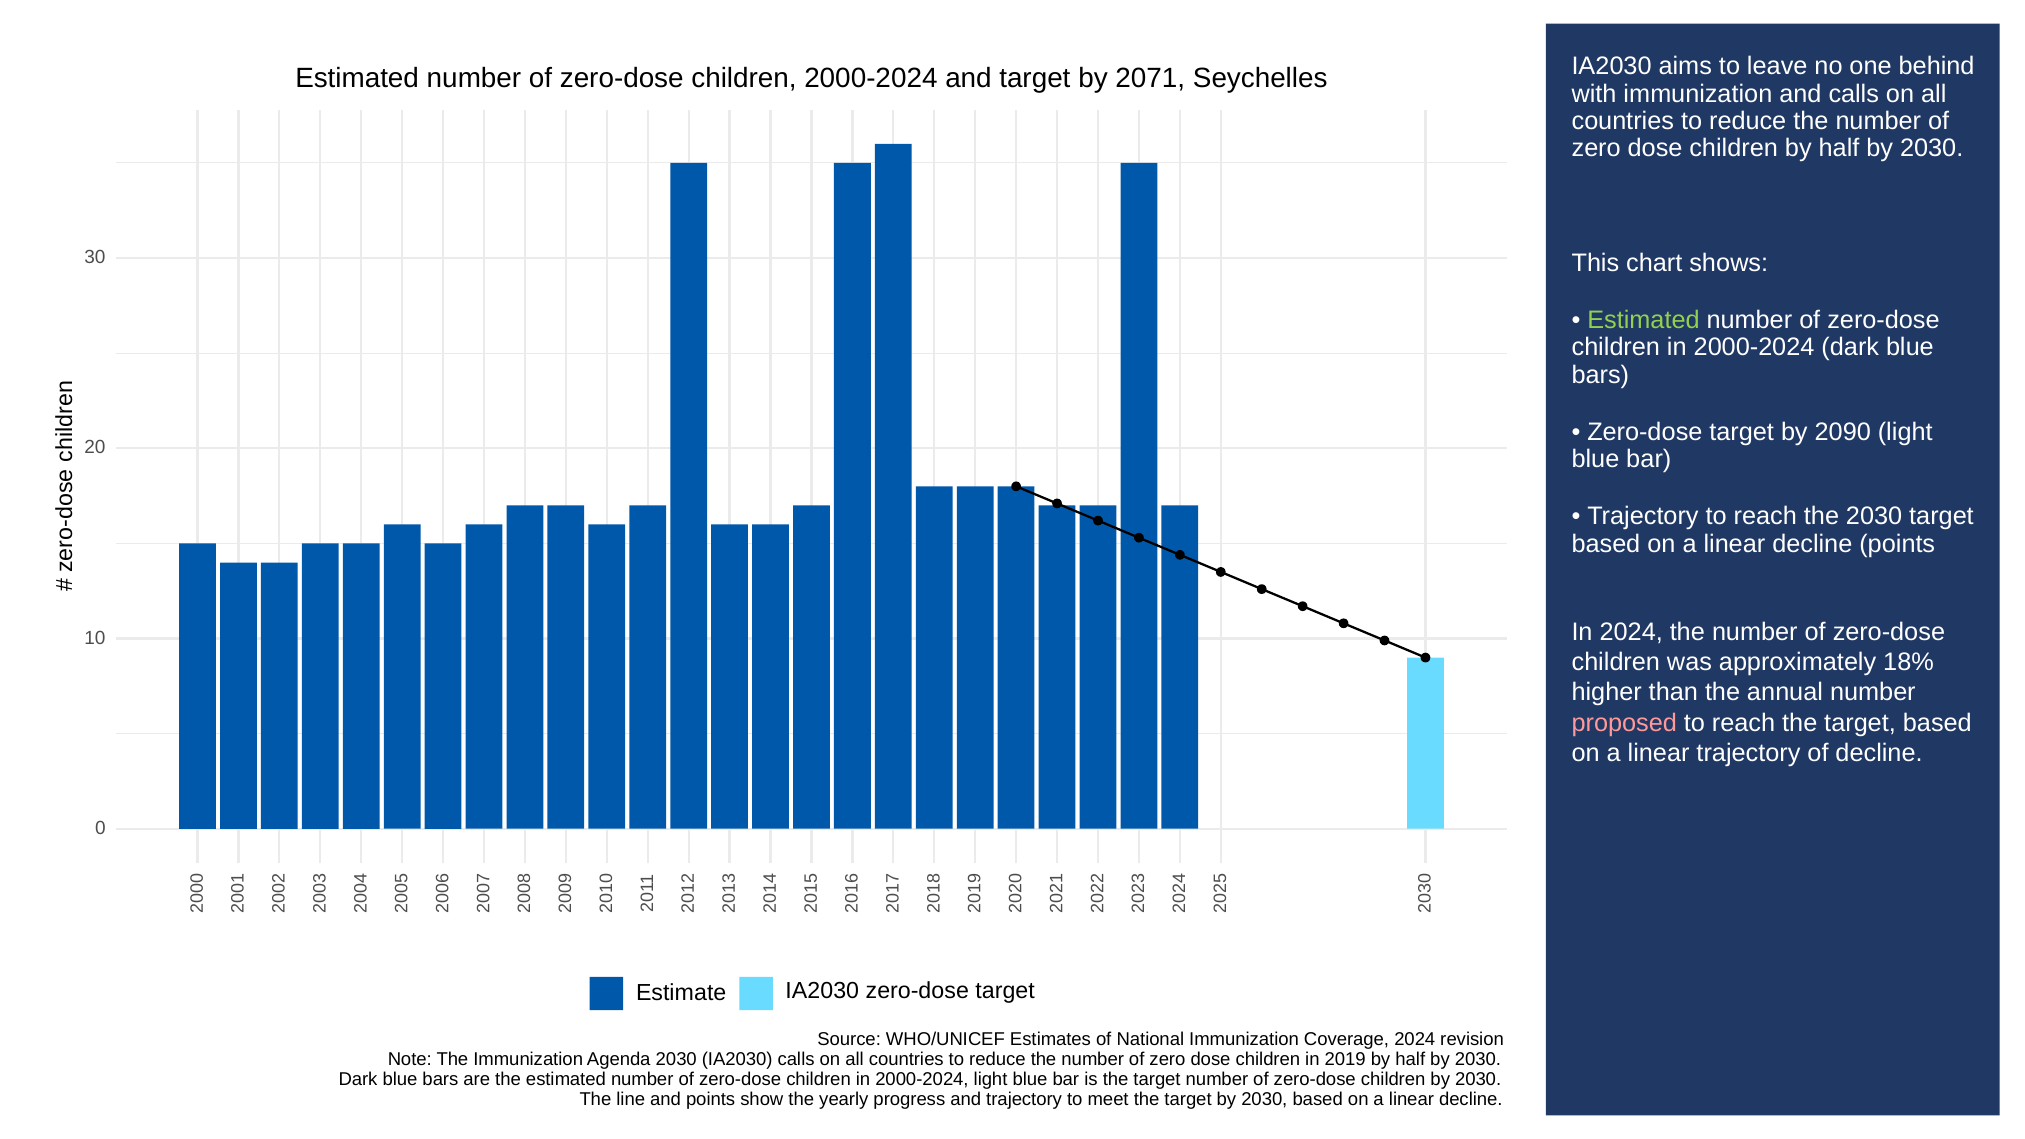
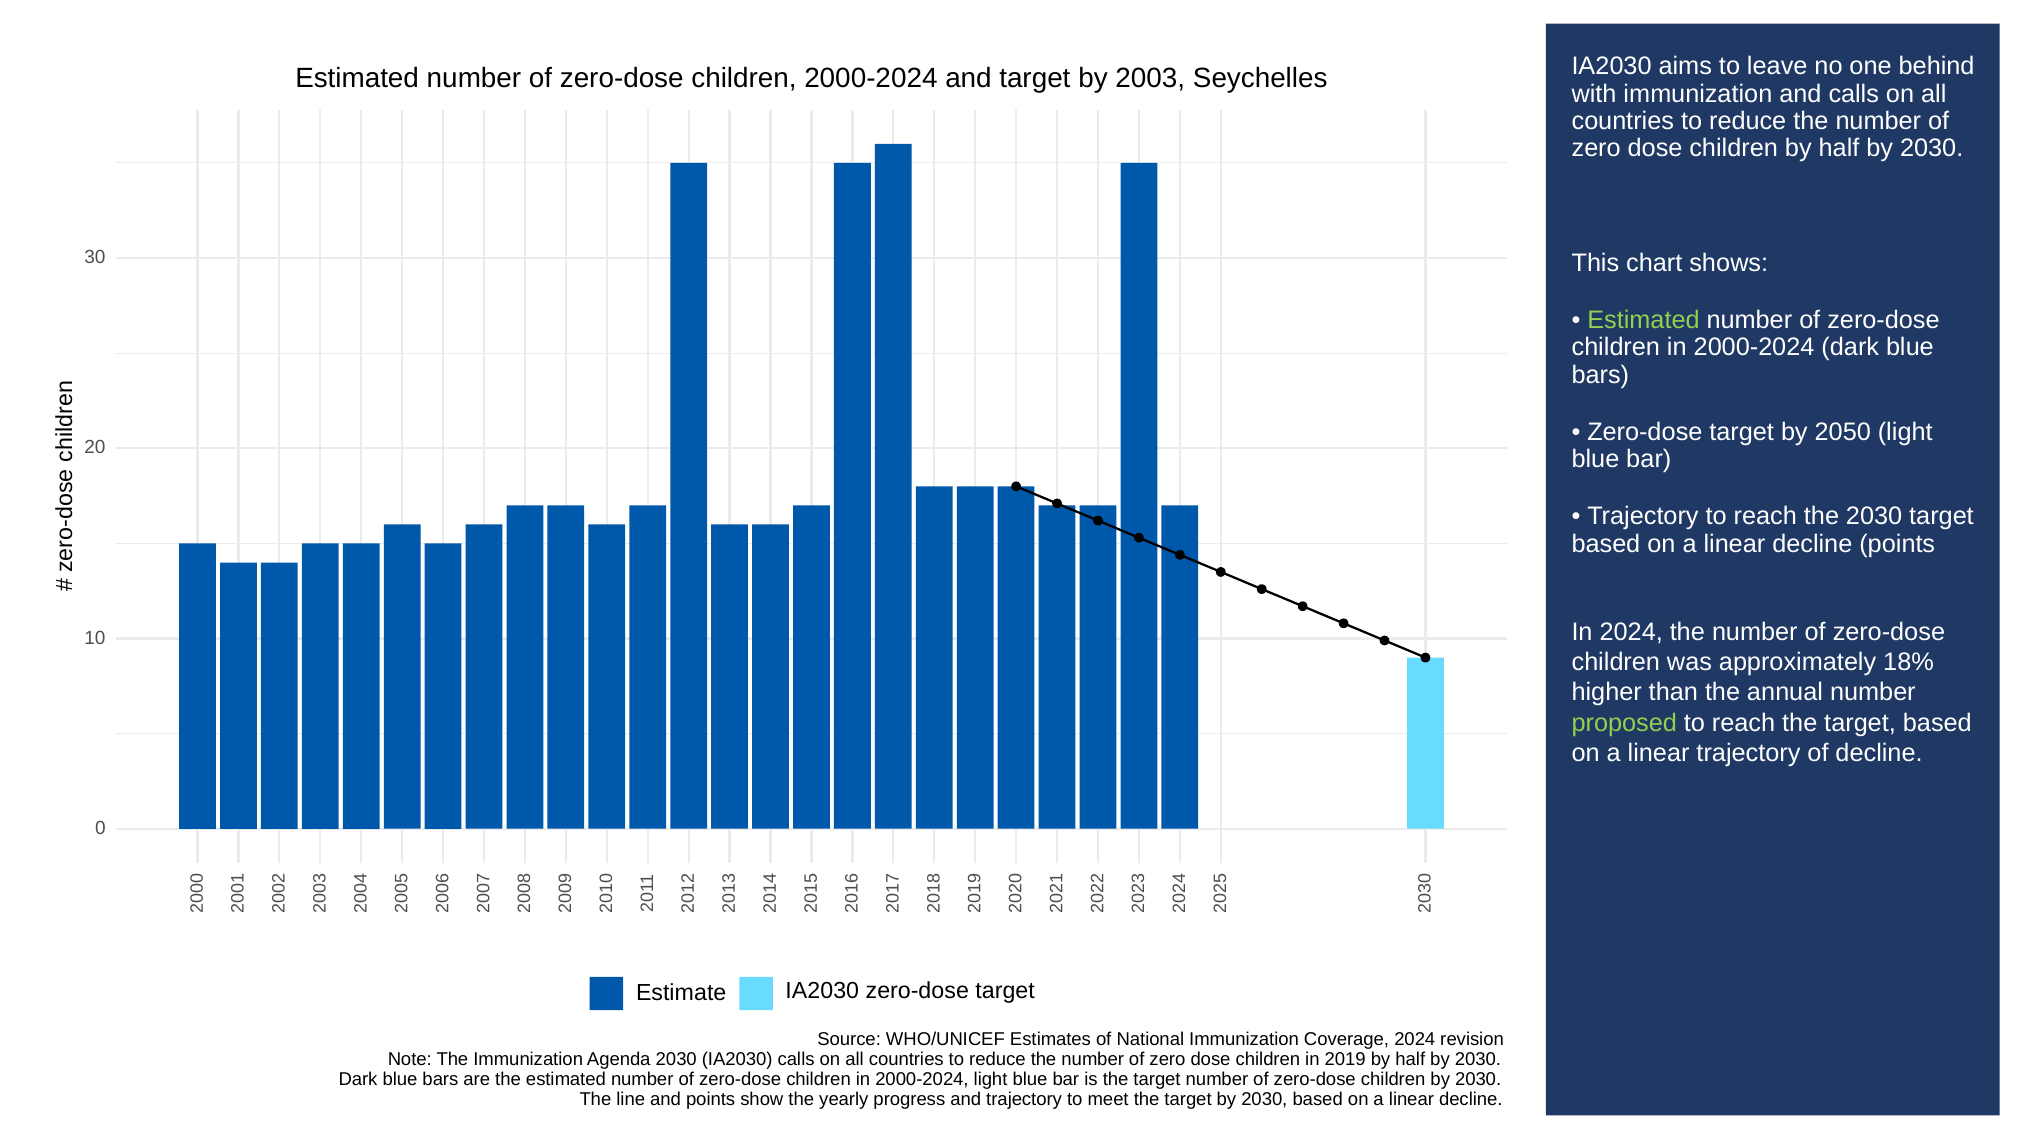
2071: 2071 -> 2003
2090: 2090 -> 2050
proposed colour: pink -> light green
